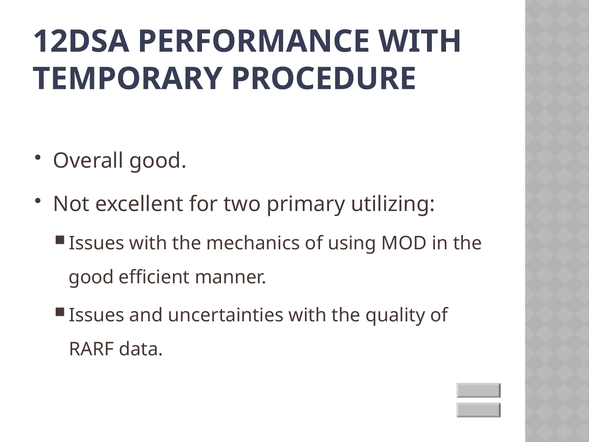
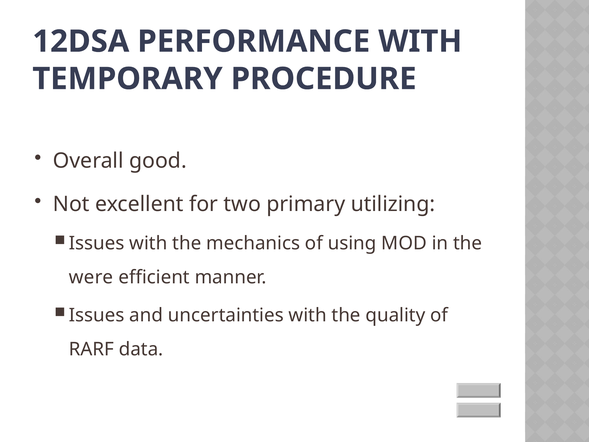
good at (91, 277): good -> were
